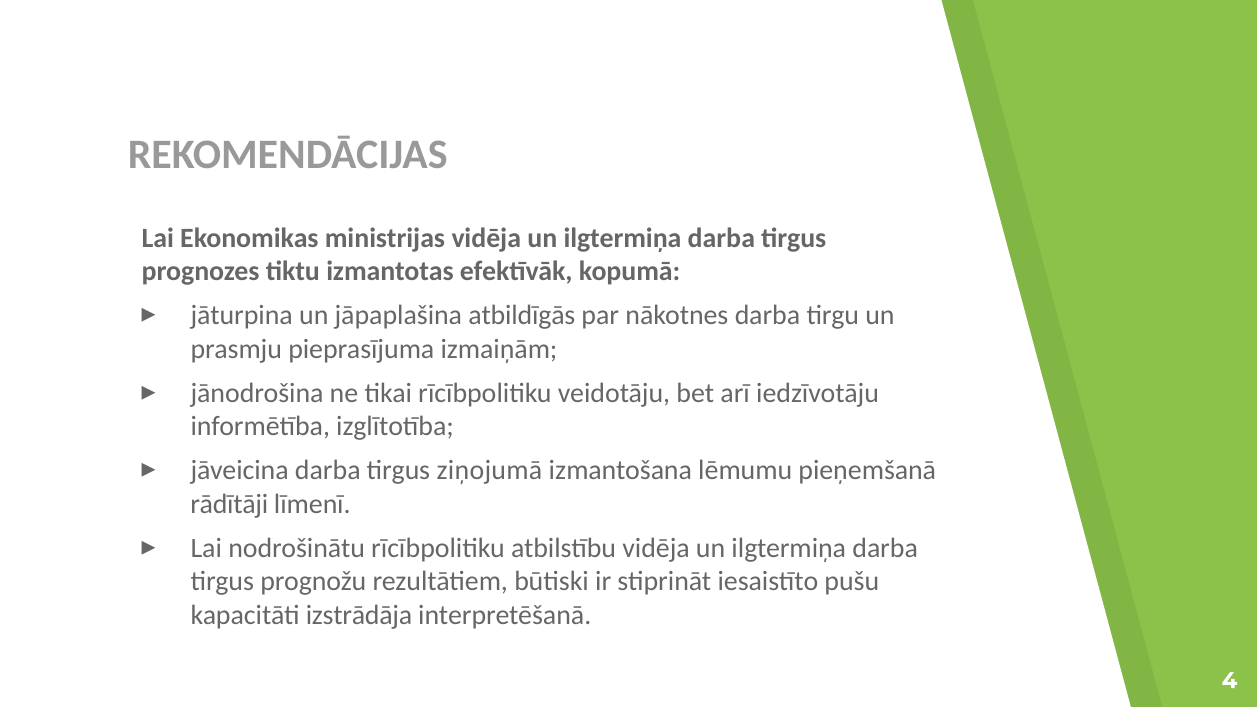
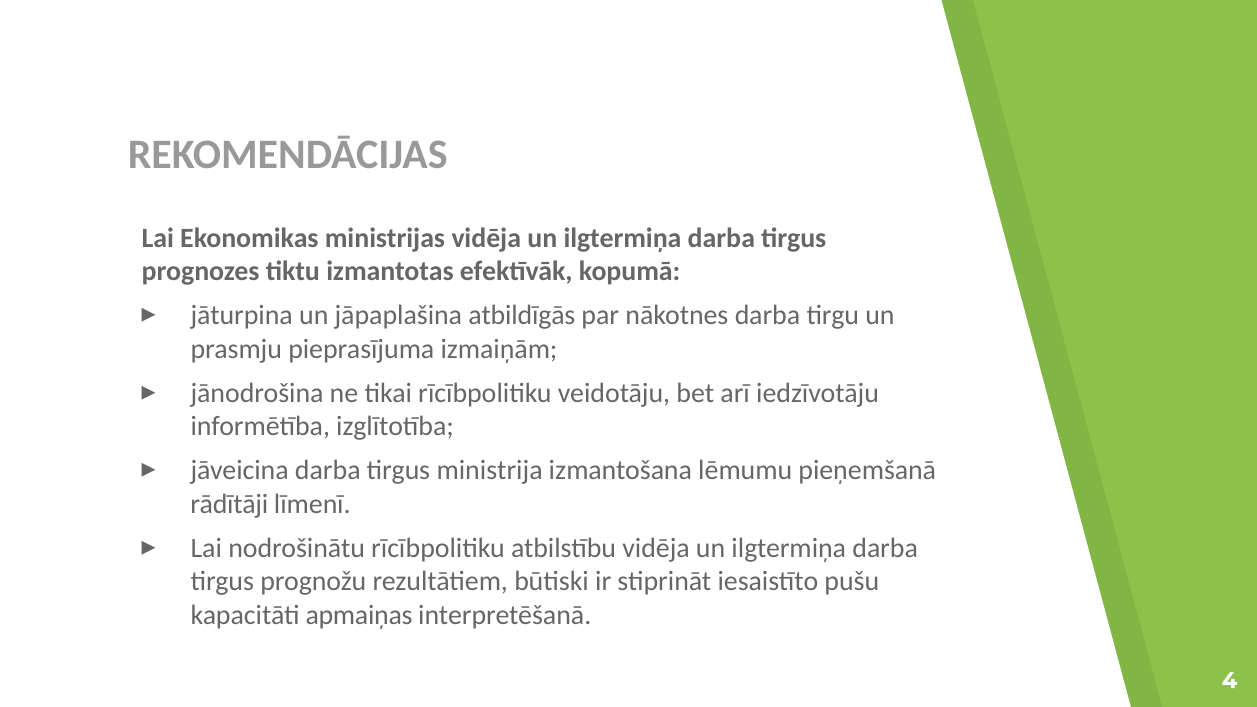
ziņojumā: ziņojumā -> ministrija
izstrādāja: izstrādāja -> apmaiņas
